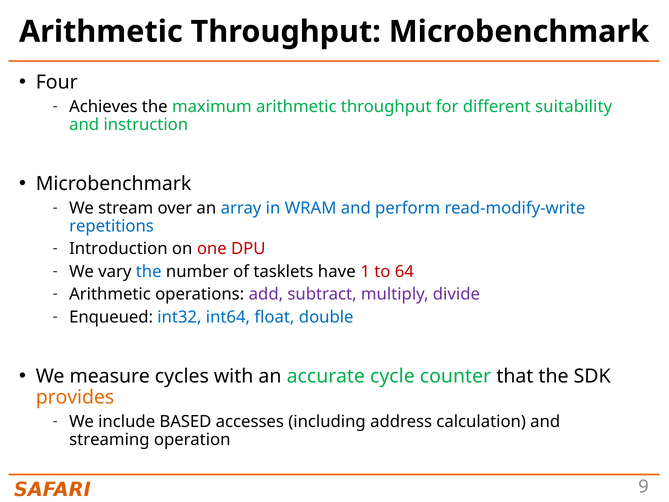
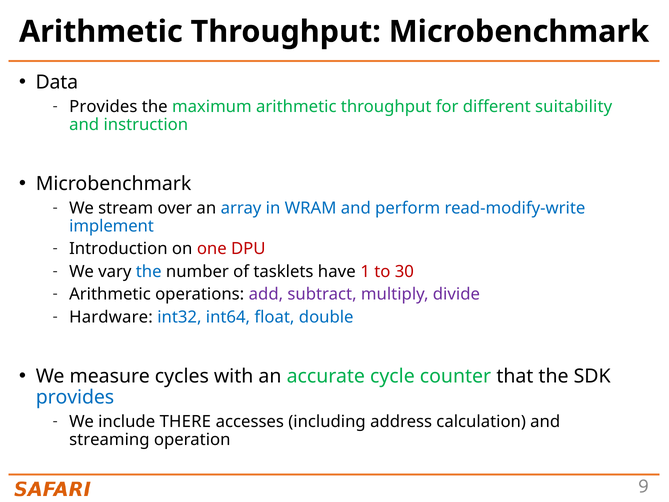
Four: Four -> Data
Achieves at (103, 106): Achieves -> Provides
repetitions: repetitions -> implement
64: 64 -> 30
Enqueued: Enqueued -> Hardware
provides at (75, 397) colour: orange -> blue
BASED: BASED -> THERE
